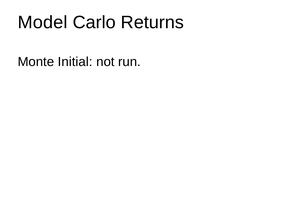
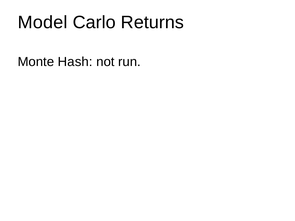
Initial: Initial -> Hash
